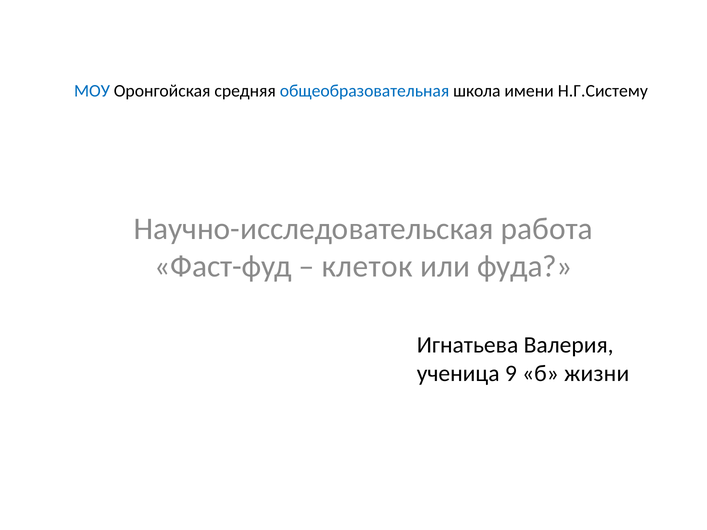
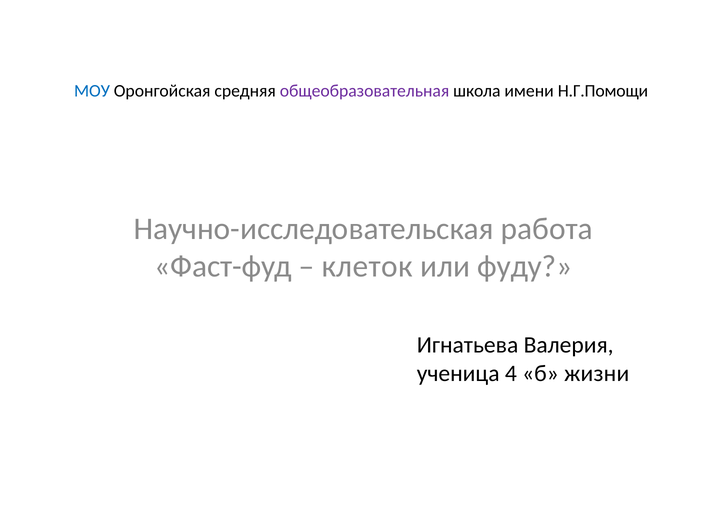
общеобразовательная colour: blue -> purple
Н.Г.Систему: Н.Г.Систему -> Н.Г.Помощи
фуда: фуда -> фуду
9: 9 -> 4
